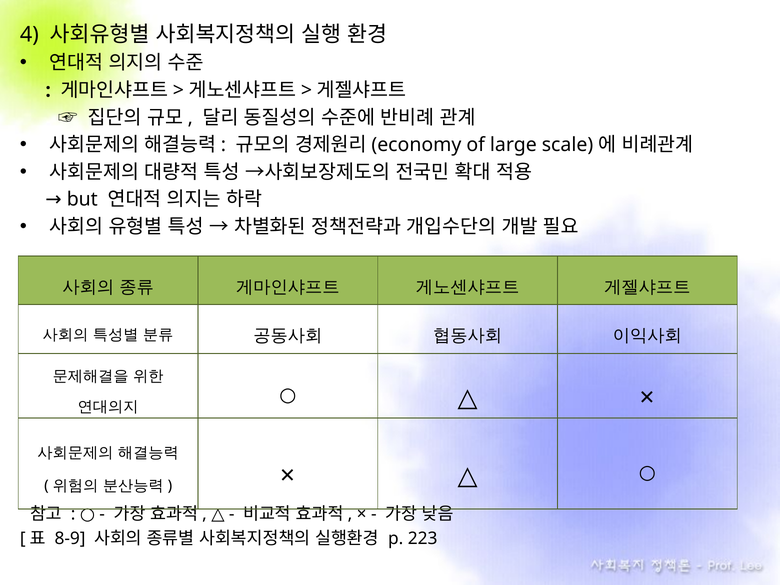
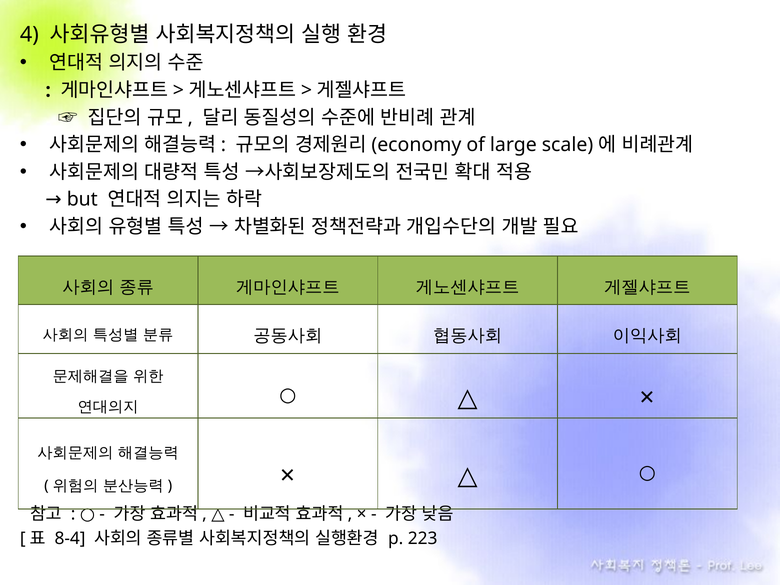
8-9: 8-9 -> 8-4
